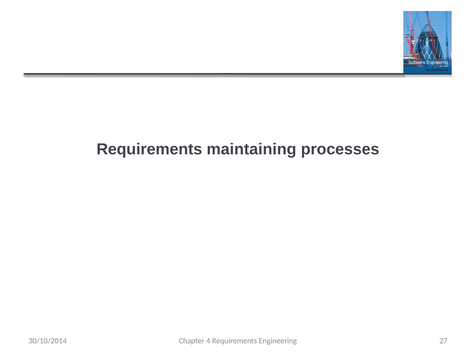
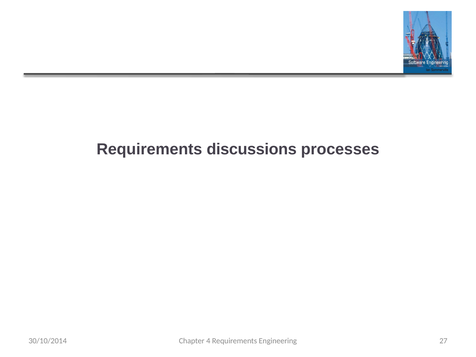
maintaining: maintaining -> discussions
